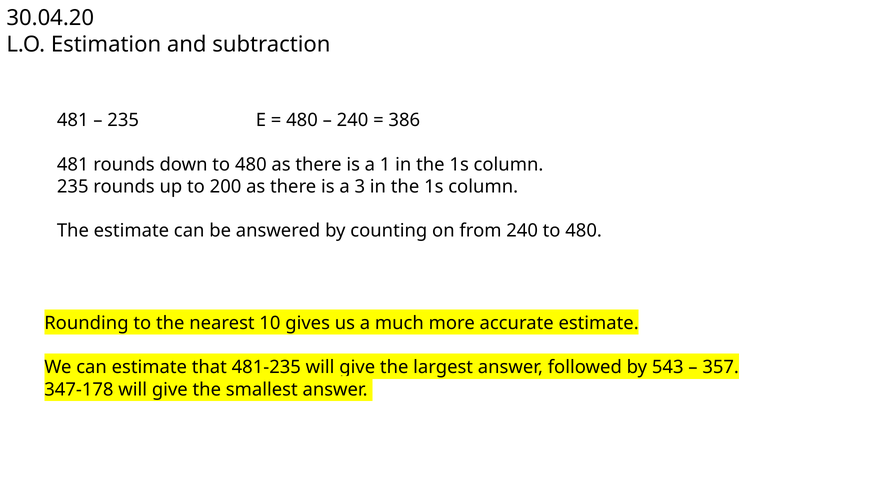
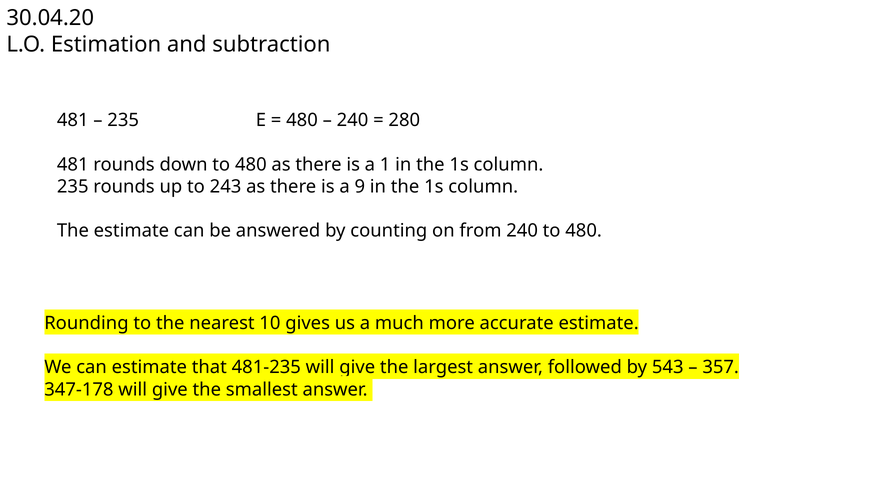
386: 386 -> 280
200: 200 -> 243
3: 3 -> 9
